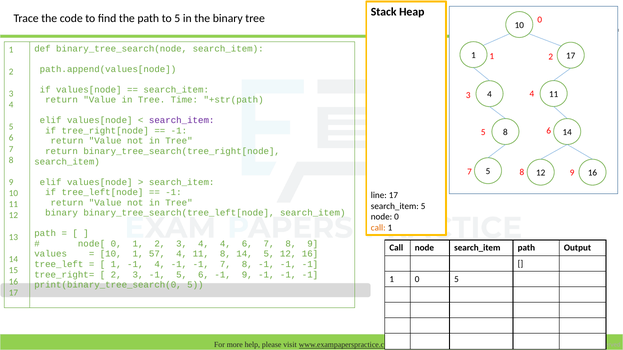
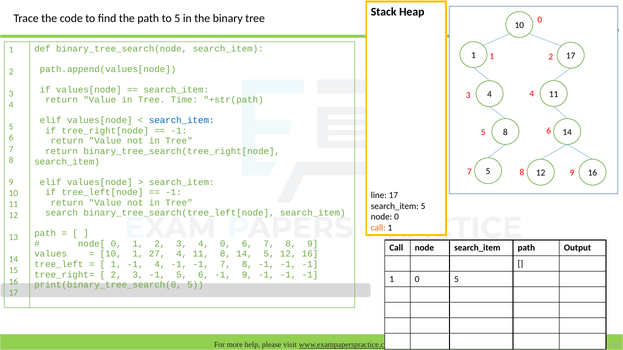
search_item at (182, 121) colour: purple -> blue
binary at (62, 213): binary -> search
4 4: 4 -> 0
57: 57 -> 27
